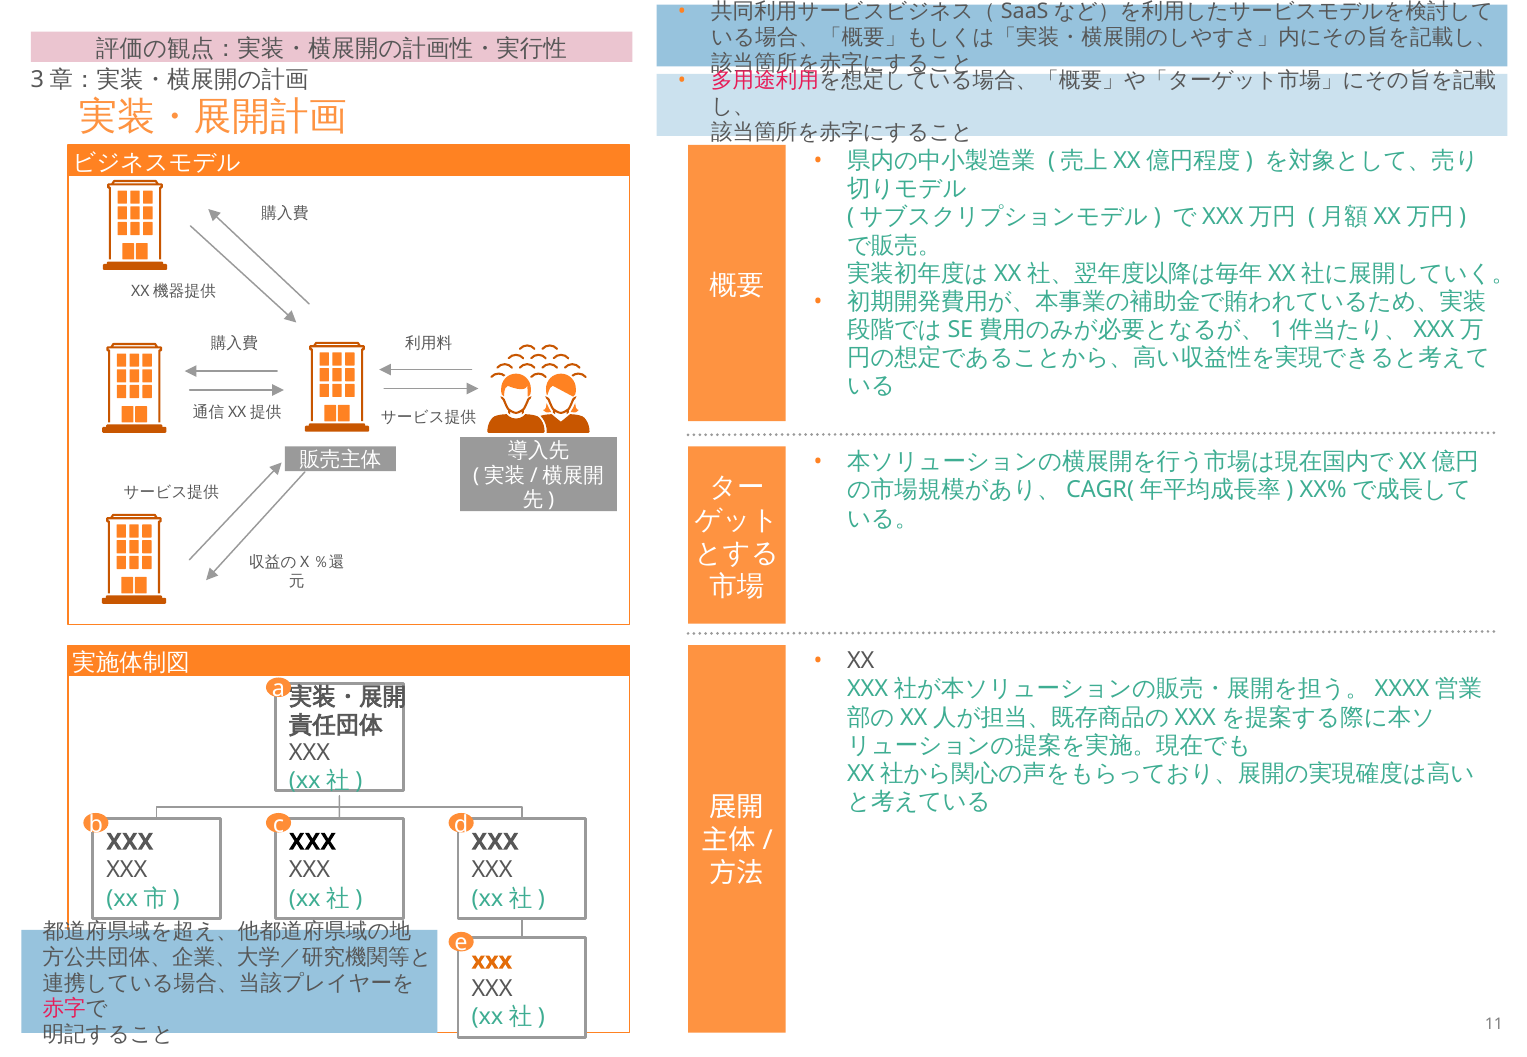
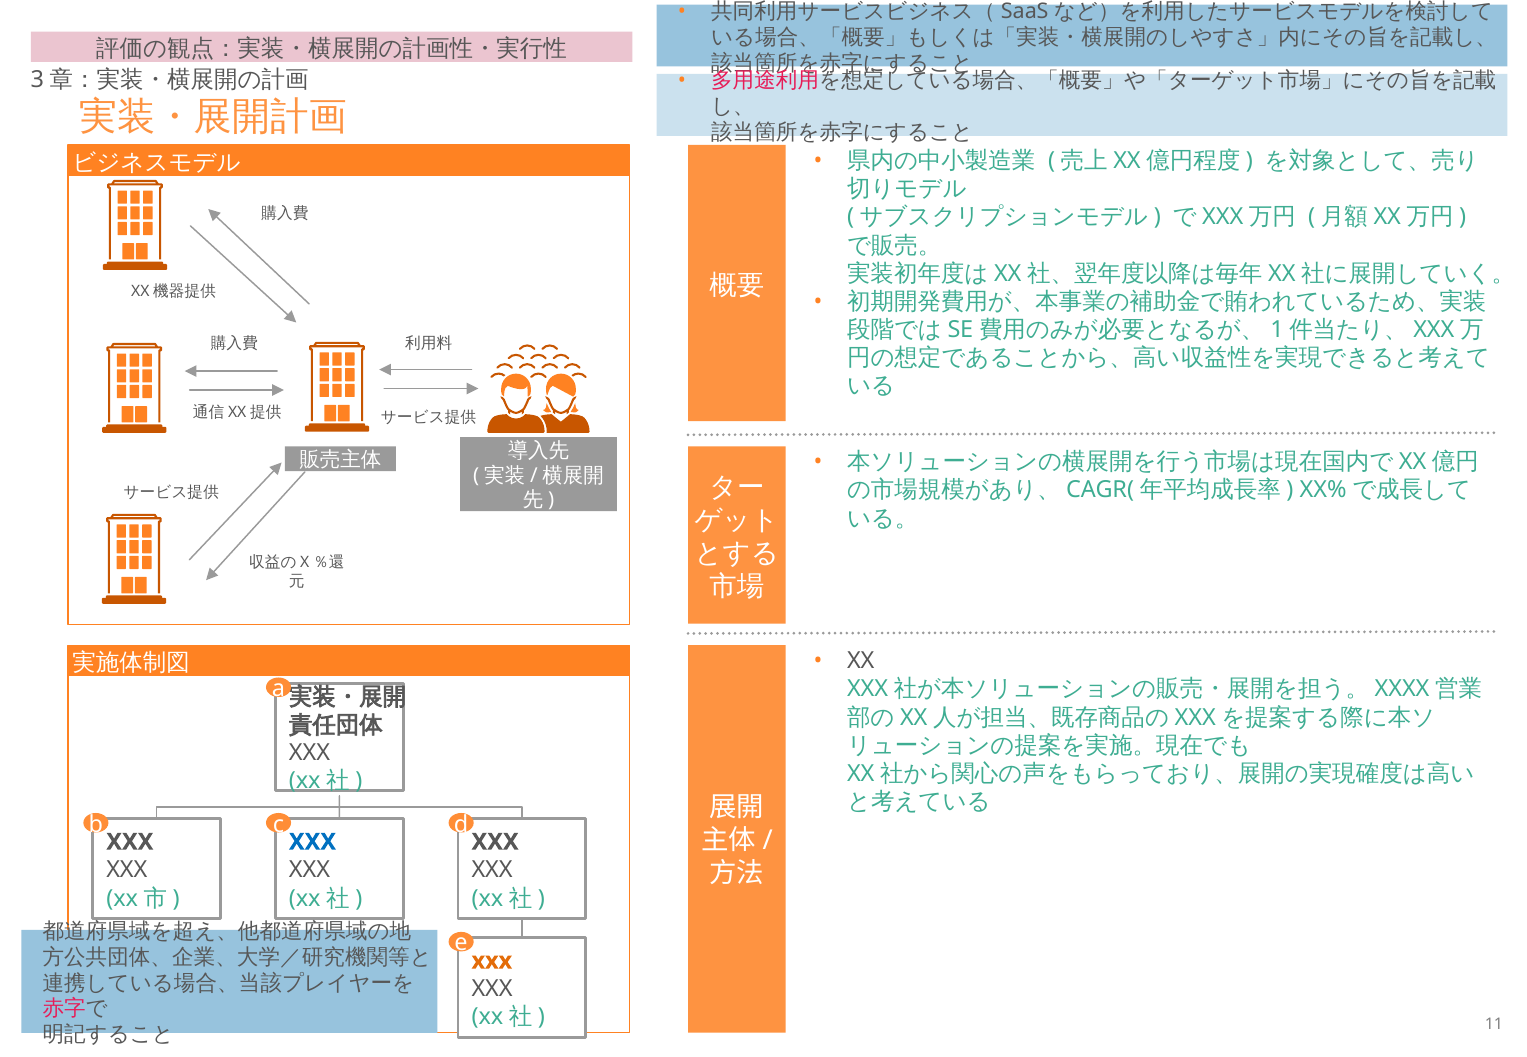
XXX at (312, 842) colour: black -> blue
